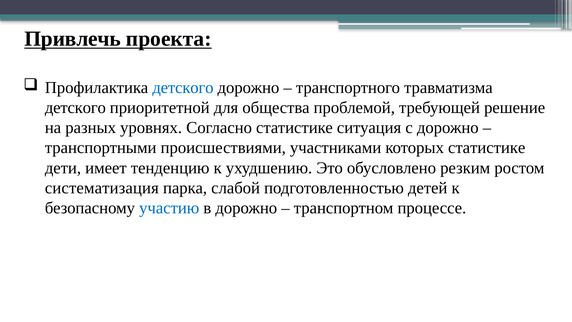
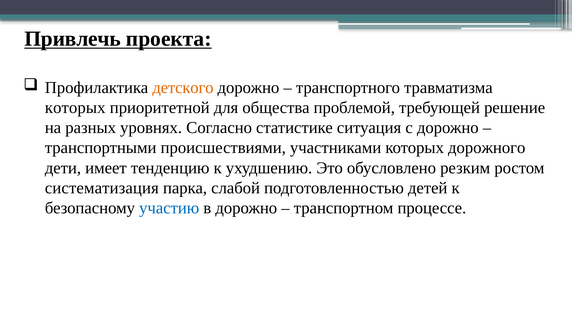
детского at (183, 88) colour: blue -> orange
детского at (75, 108): детского -> которых
которых статистике: статистике -> дорожного
